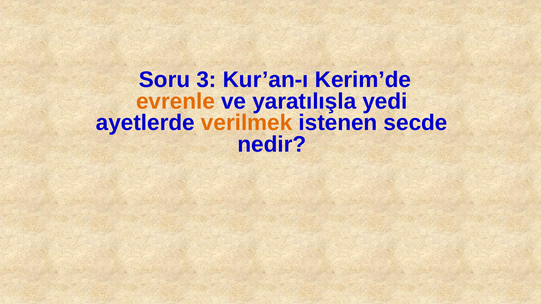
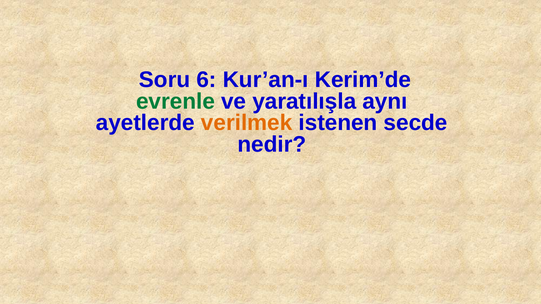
3: 3 -> 6
evrenle colour: orange -> green
yedi: yedi -> aynı
